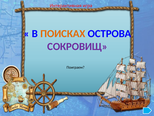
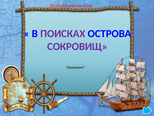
ПОИСКАХ colour: orange -> purple
